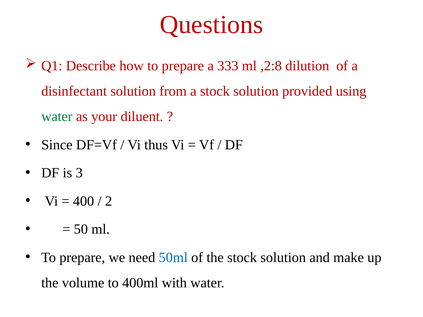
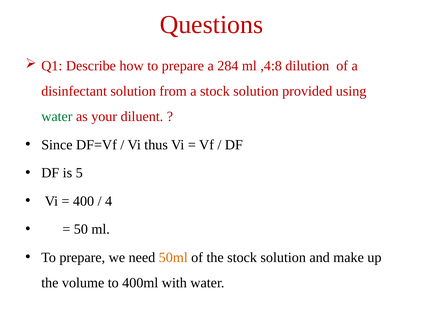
333: 333 -> 284
,2:8: ,2:8 -> ,4:8
3: 3 -> 5
2: 2 -> 4
50ml colour: blue -> orange
